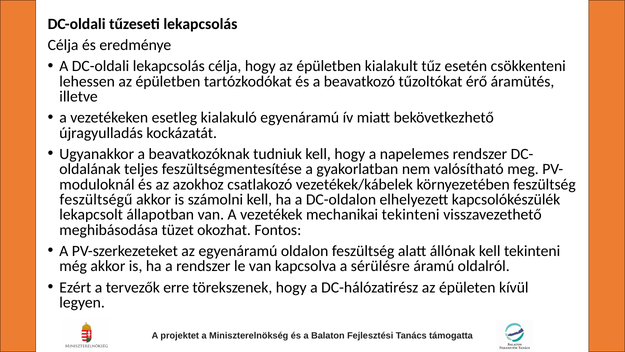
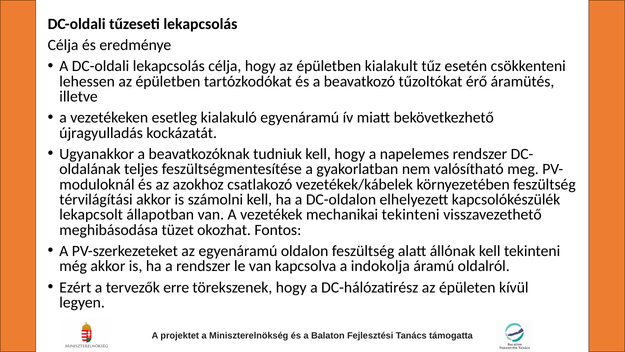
feszültségű: feszültségű -> térvilágítási
sérülésre: sérülésre -> indokolja
